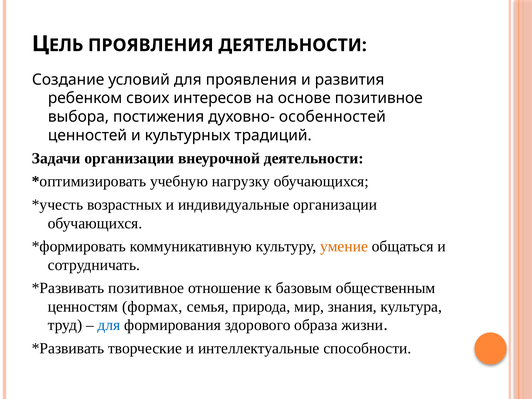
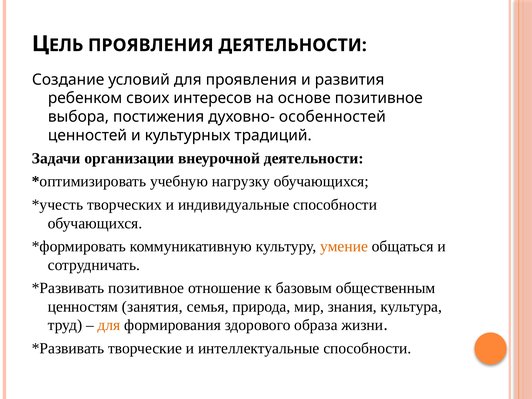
возрастных: возрастных -> творческих
индивидуальные организации: организации -> способности
формах: формах -> занятия
для at (109, 325) colour: blue -> orange
